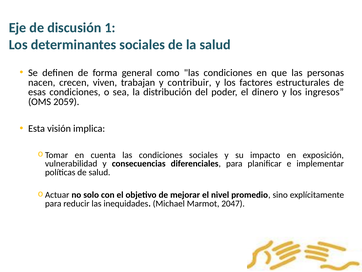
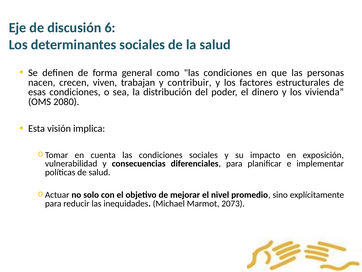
1: 1 -> 6
ingresos: ingresos -> vivienda
2059: 2059 -> 2080
2047: 2047 -> 2073
